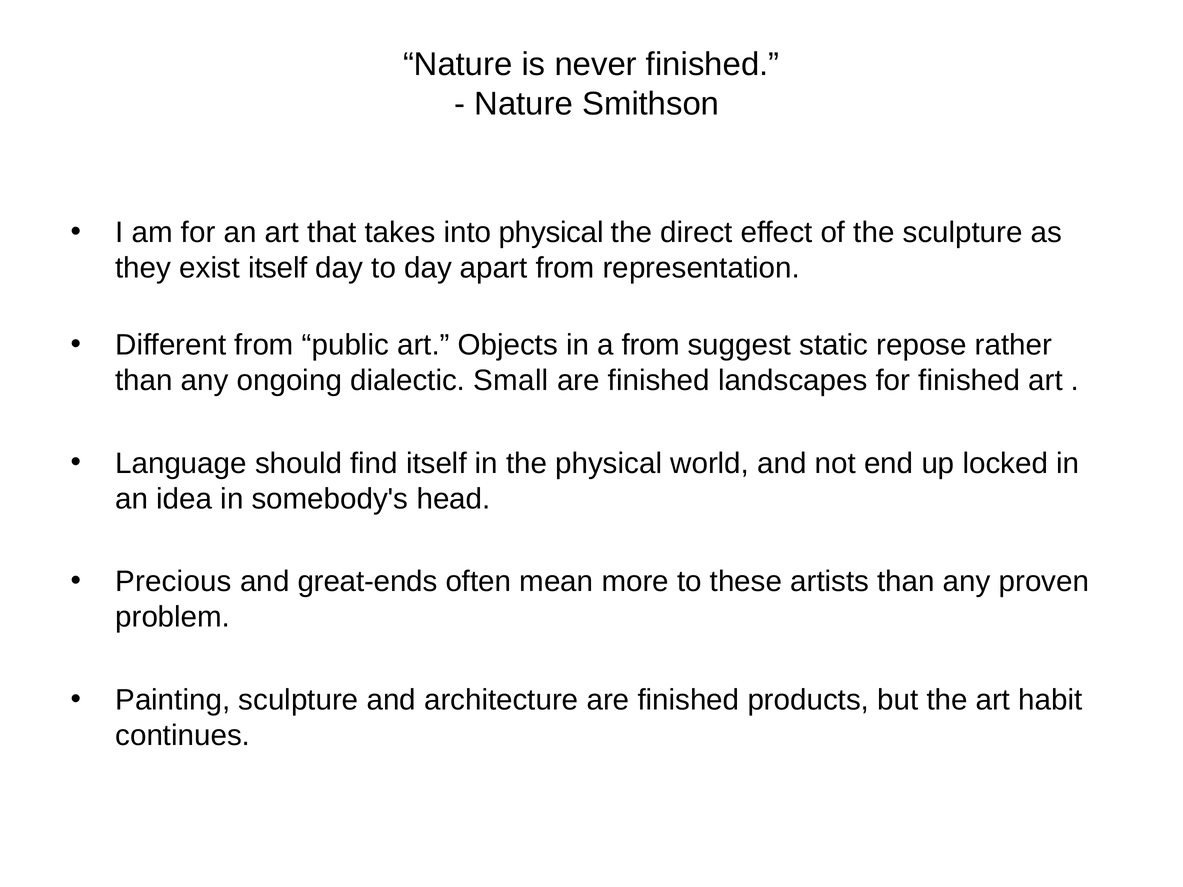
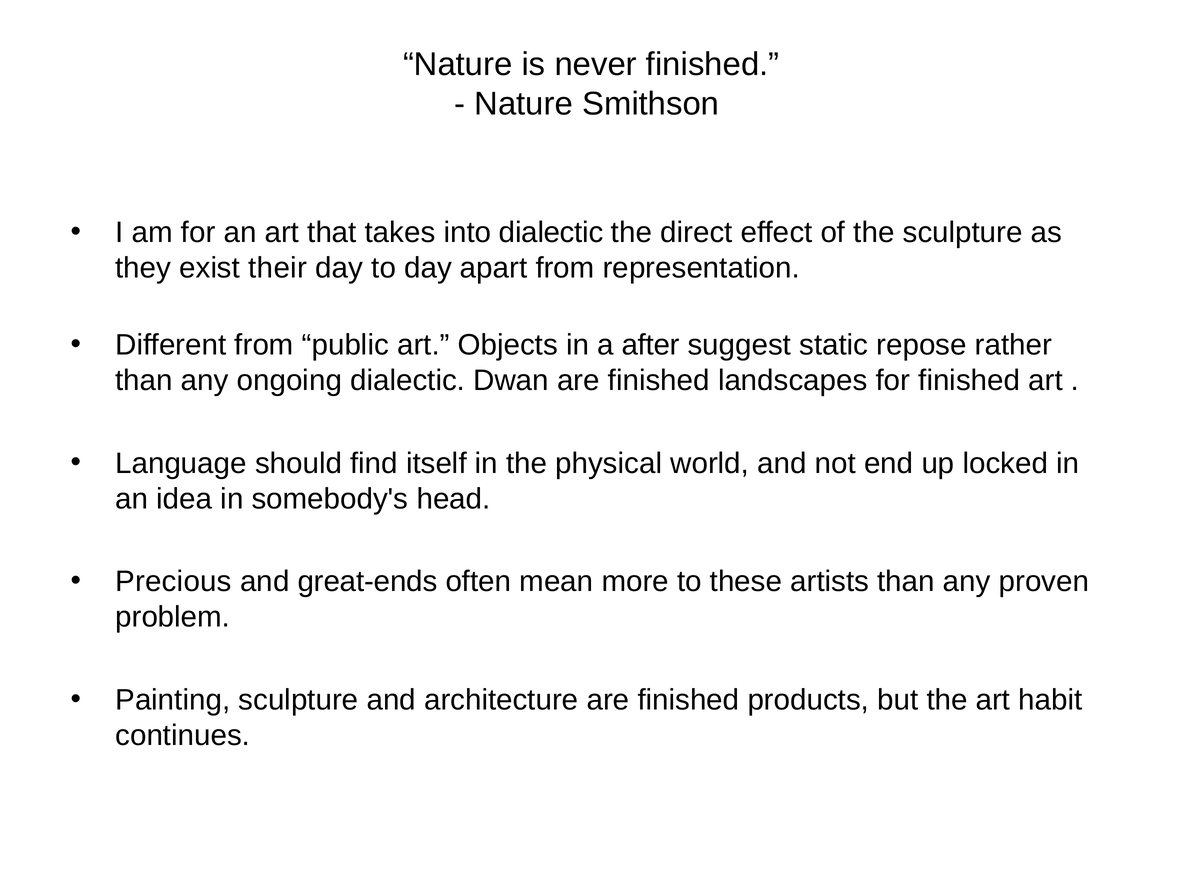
into physical: physical -> dialectic
exist itself: itself -> their
a from: from -> after
Small: Small -> Dwan
